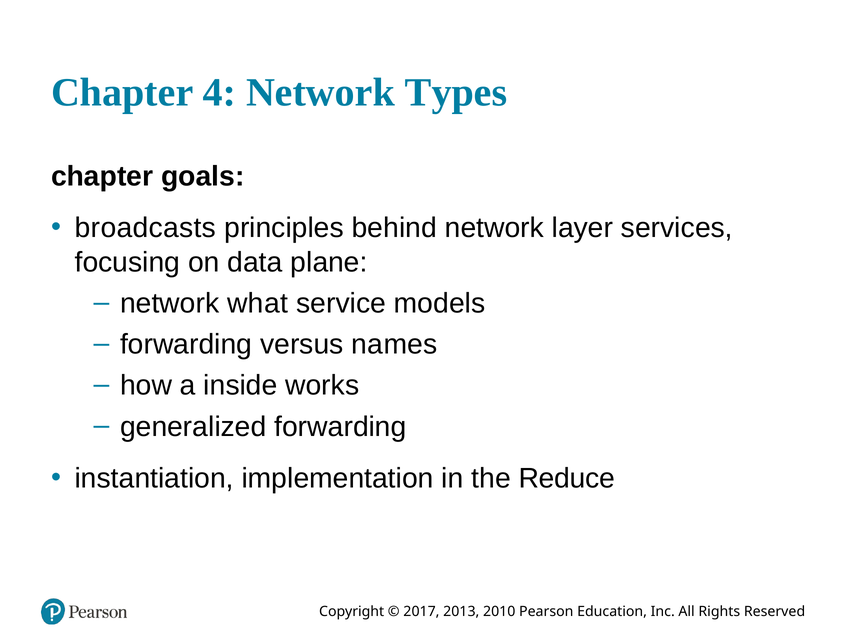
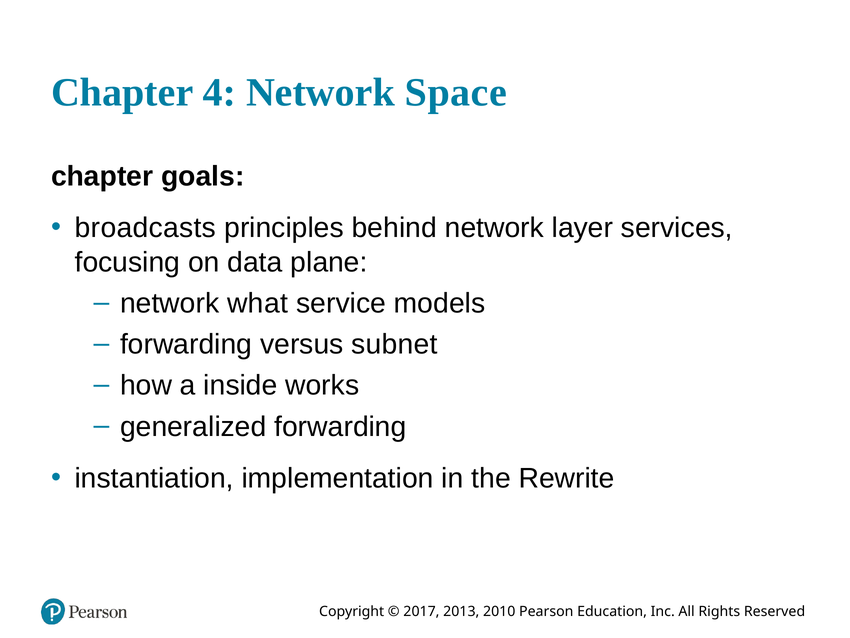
Types: Types -> Space
names: names -> subnet
Reduce: Reduce -> Rewrite
